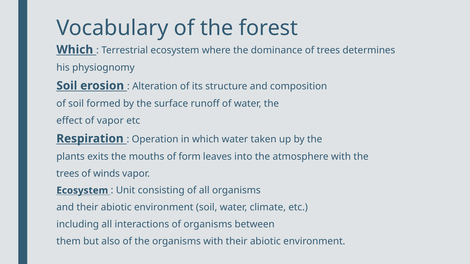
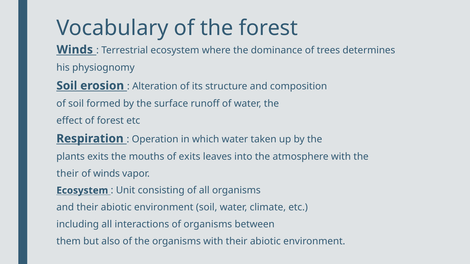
Which at (75, 50): Which -> Winds
of vapor: vapor -> forest
of form: form -> exits
trees at (68, 174): trees -> their
